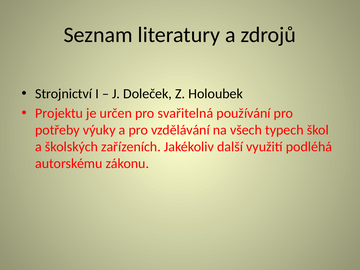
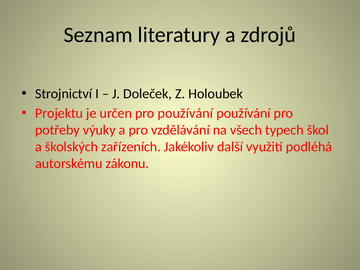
pro svařitelná: svařitelná -> používání
